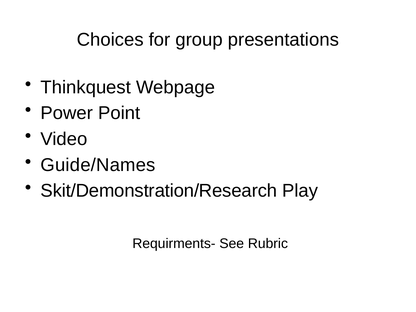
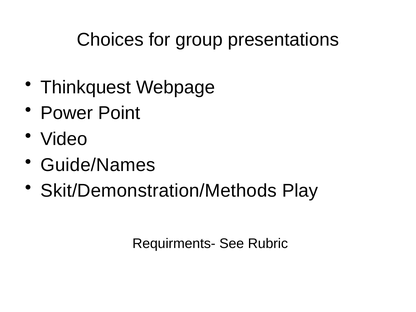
Skit/Demonstration/Research: Skit/Demonstration/Research -> Skit/Demonstration/Methods
